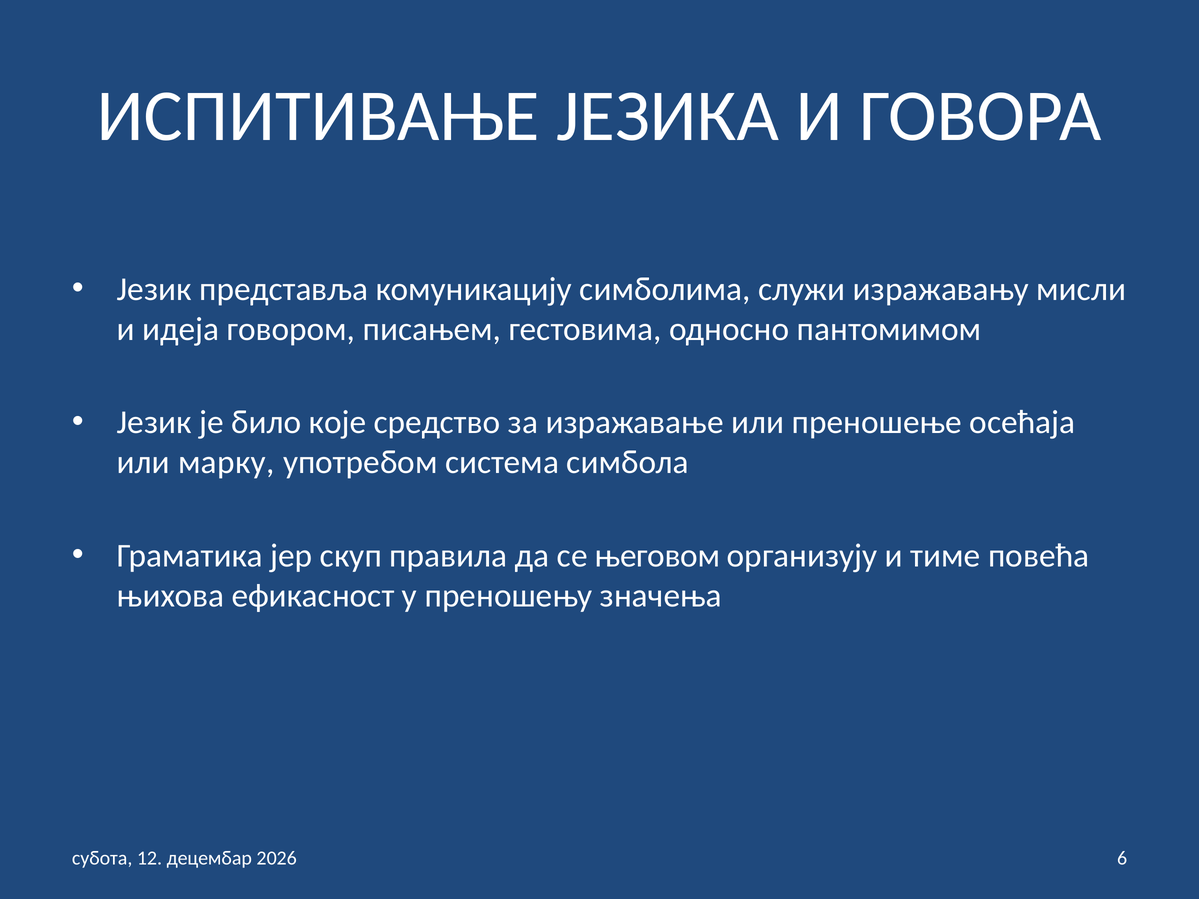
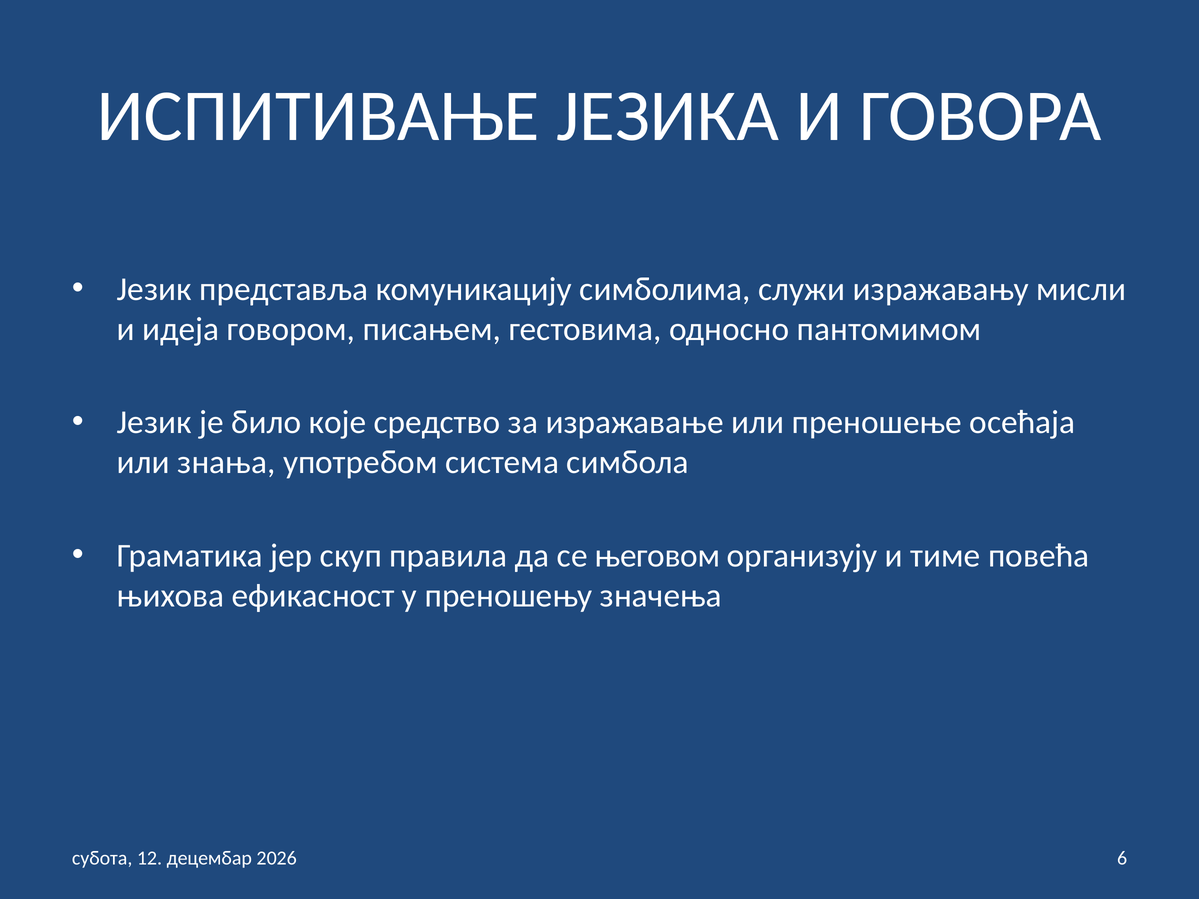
марку: марку -> знања
